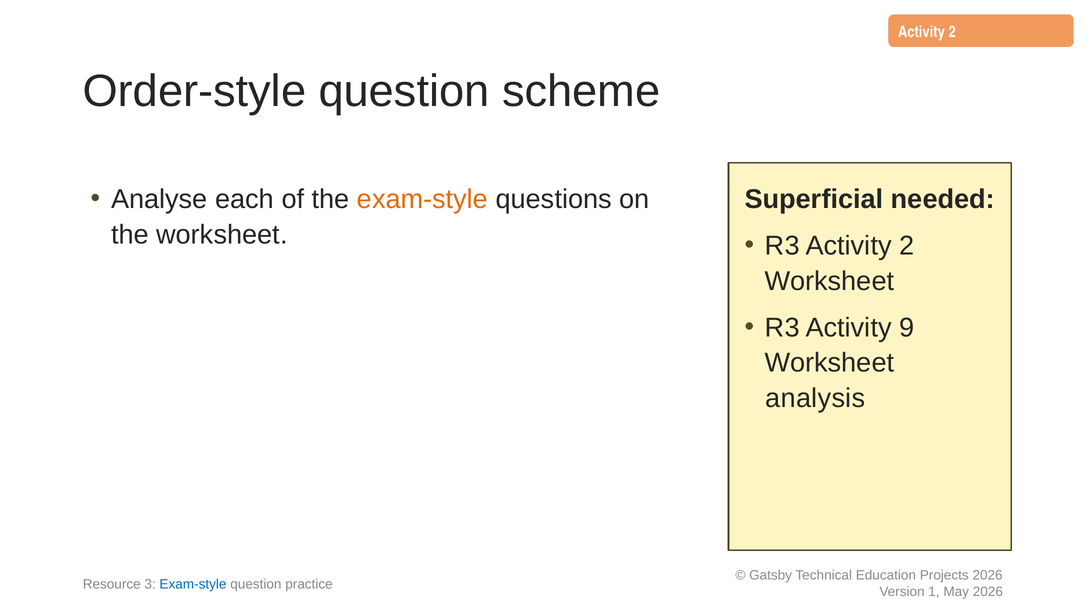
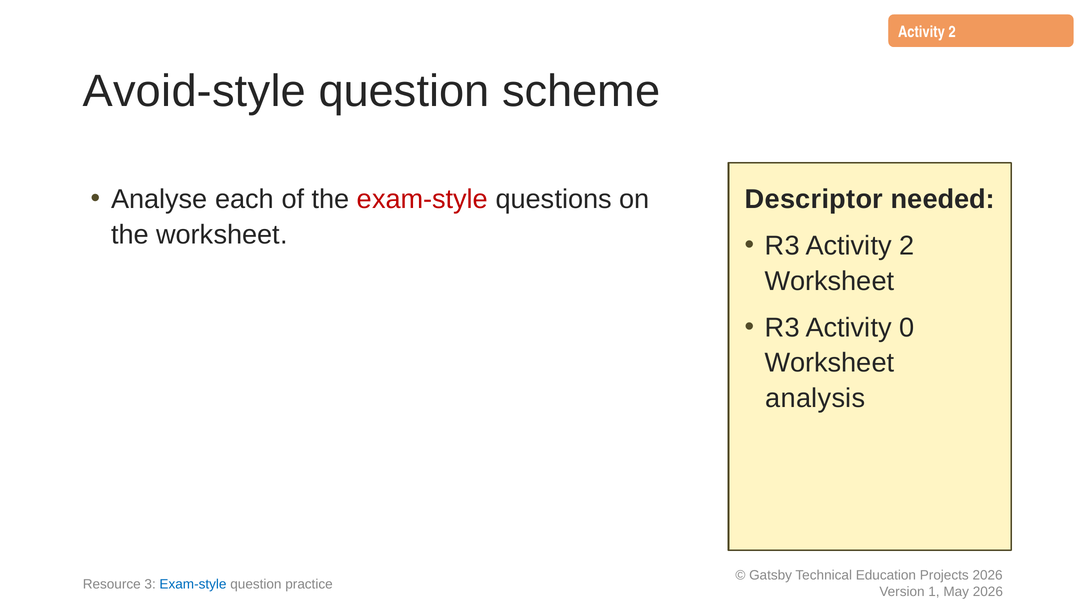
Order-style: Order-style -> Avoid-style
exam-style at (423, 199) colour: orange -> red
Superficial: Superficial -> Descriptor
9: 9 -> 0
